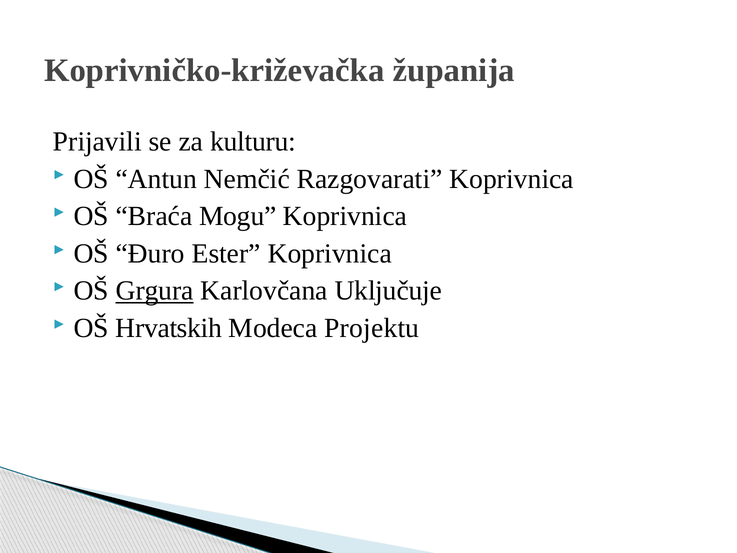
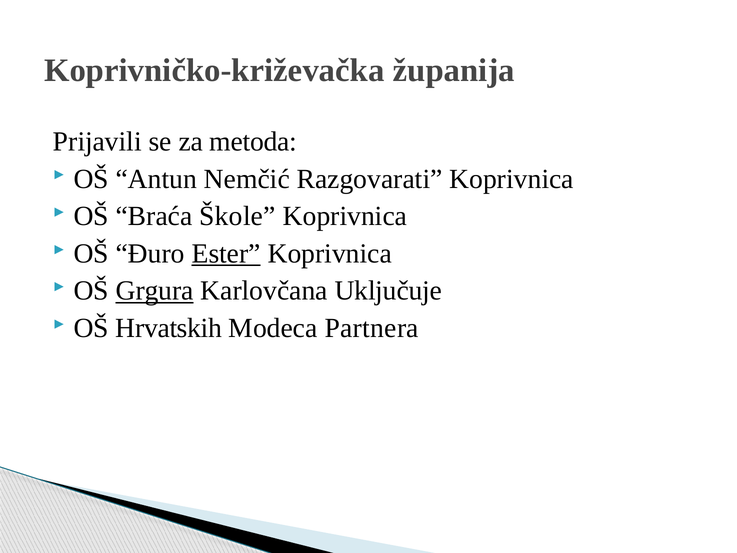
kulturu: kulturu -> metoda
Mogu: Mogu -> Škole
Ester underline: none -> present
Projektu: Projektu -> Partnera
